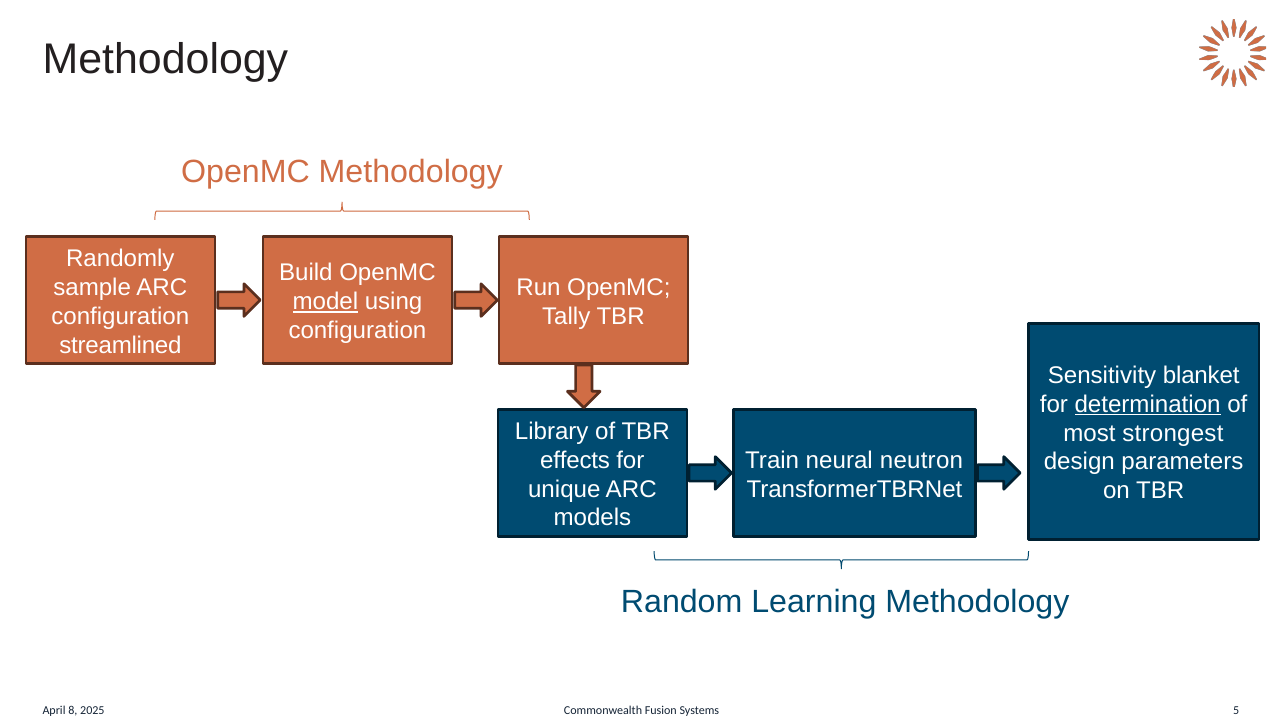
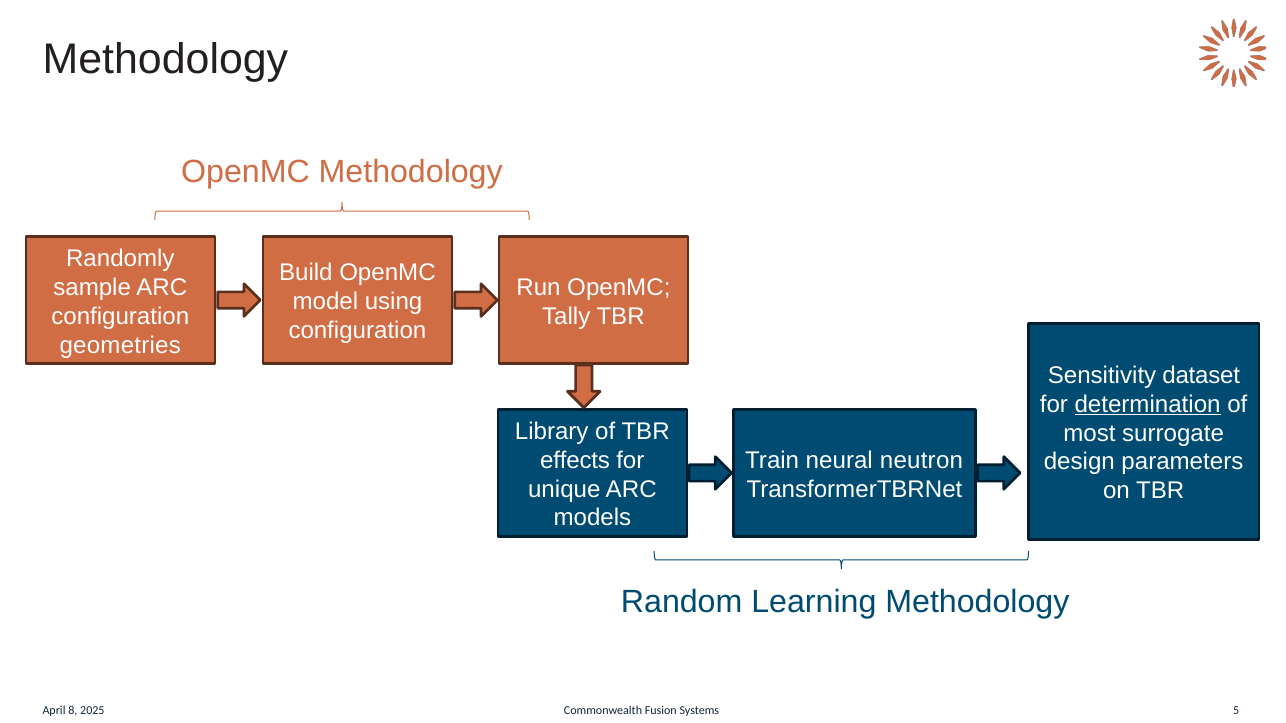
model underline: present -> none
streamlined: streamlined -> geometries
blanket: blanket -> dataset
strongest: strongest -> surrogate
